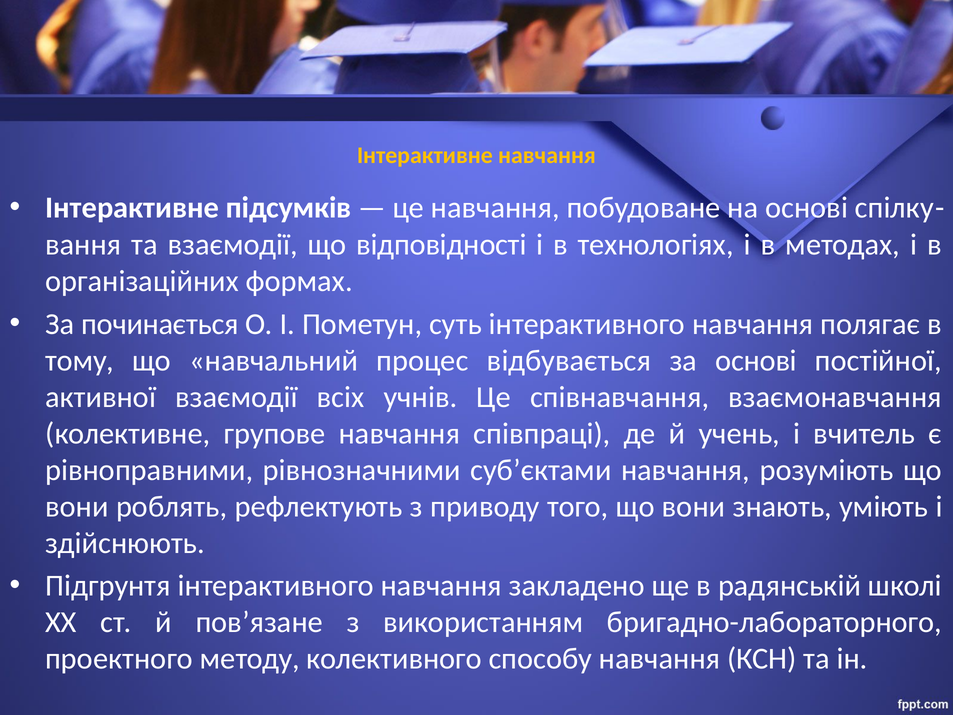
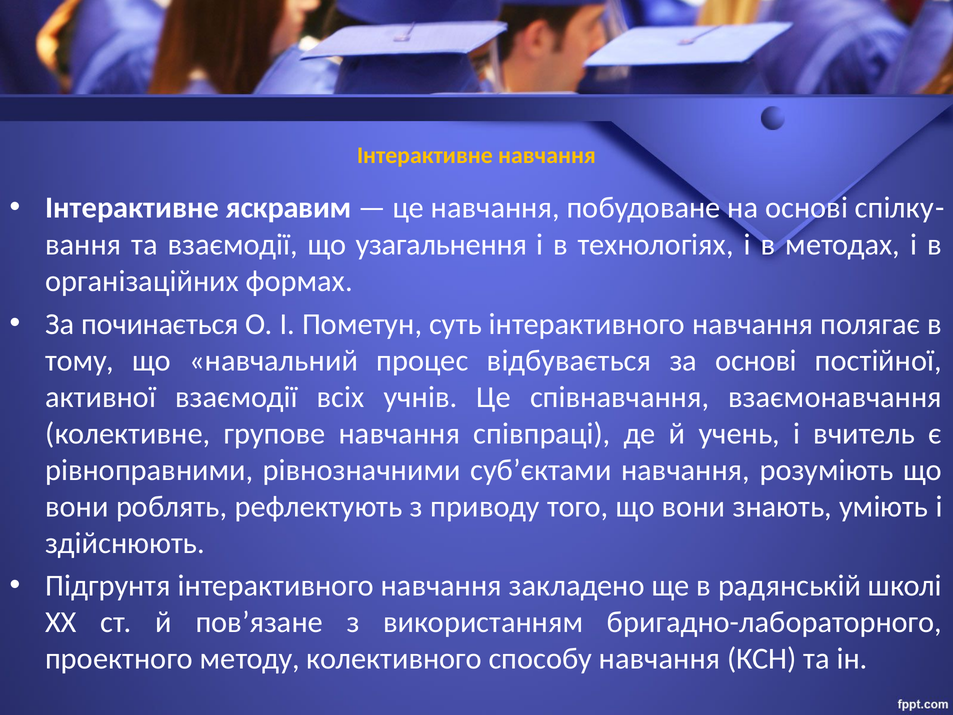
підсумків: підсумків -> яскравим
відповідності: відповідності -> узагальнення
